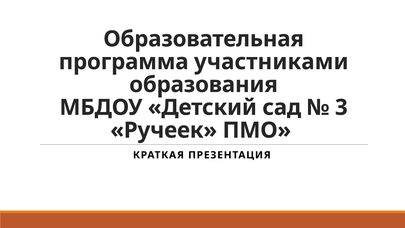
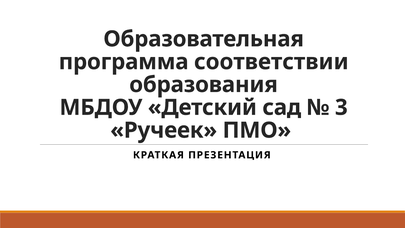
участниками: участниками -> соответствии
